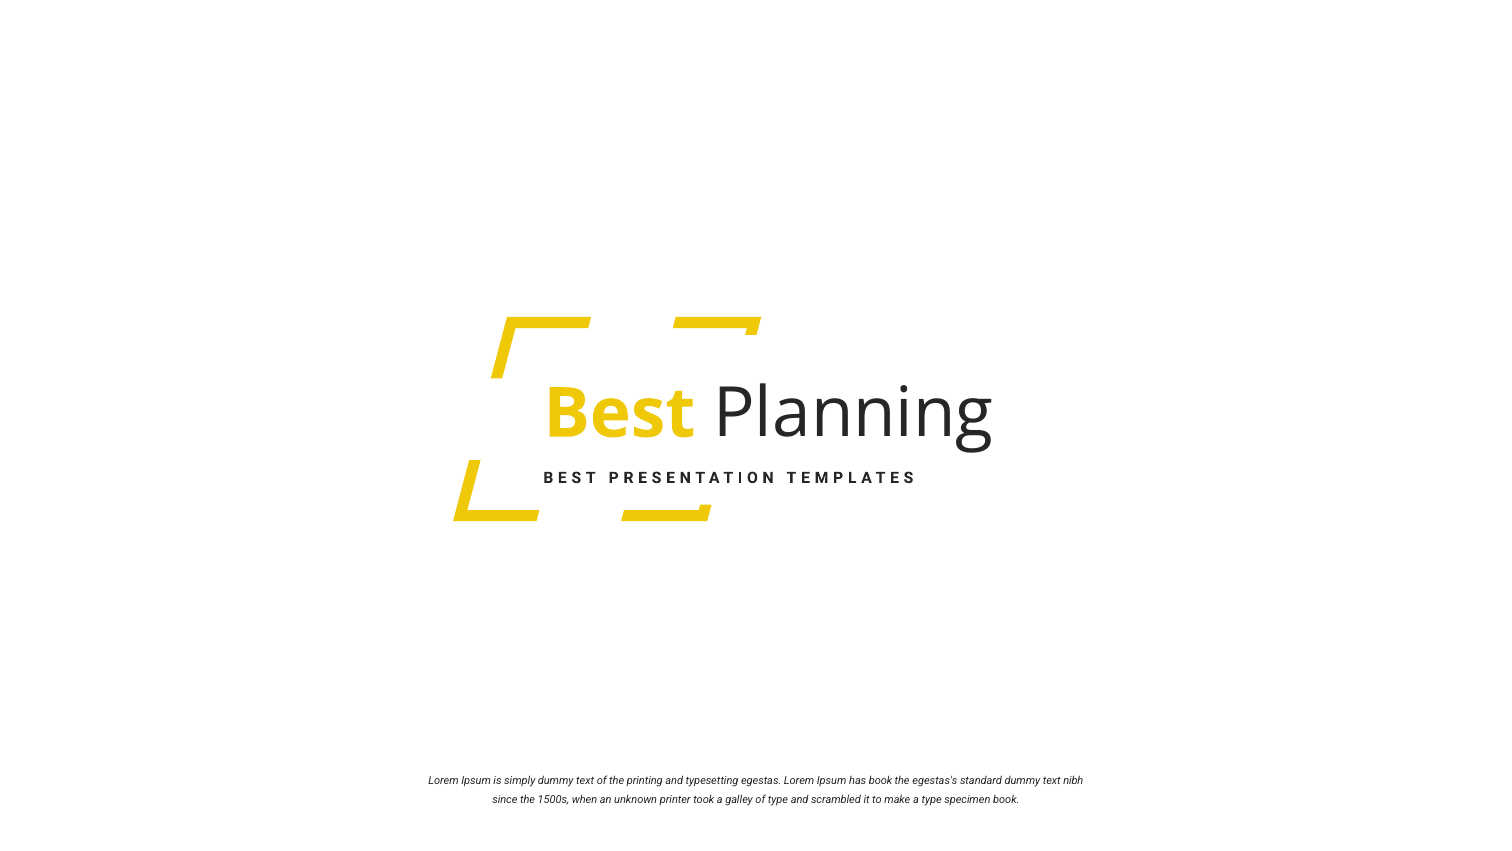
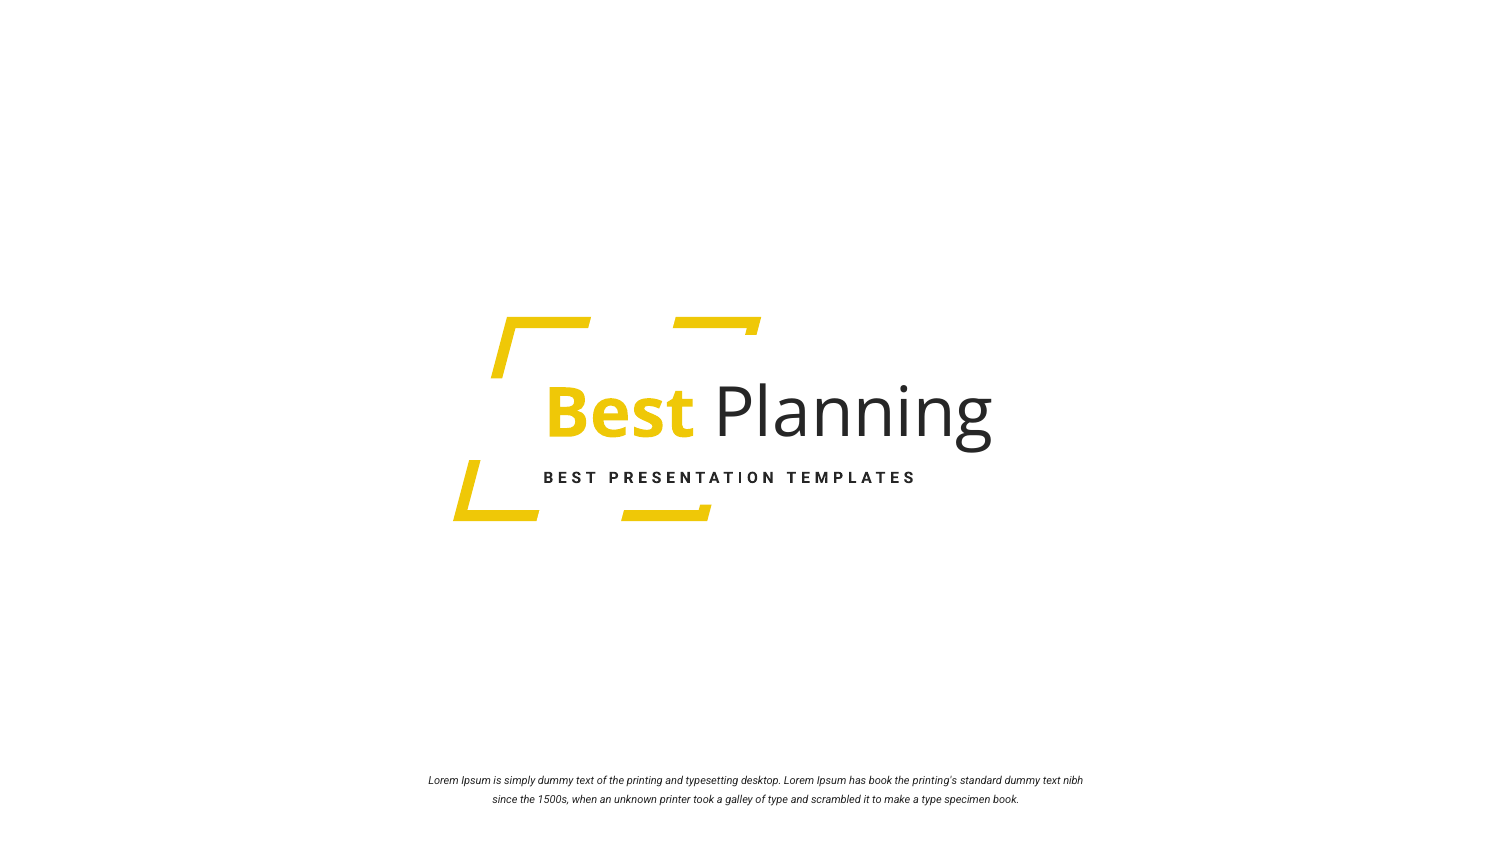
egestas: egestas -> desktop
egestas's: egestas's -> printing's
